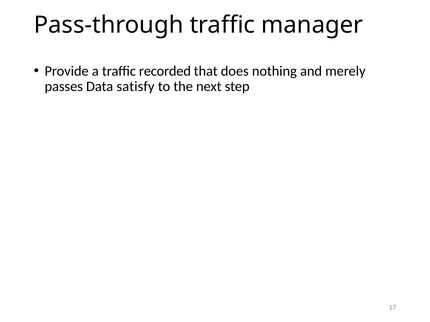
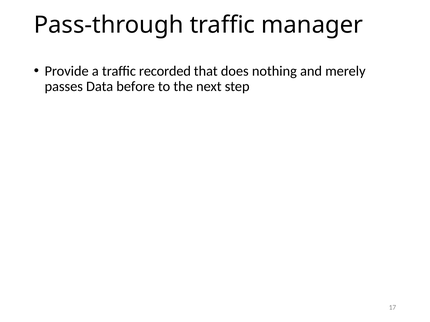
satisfy: satisfy -> before
